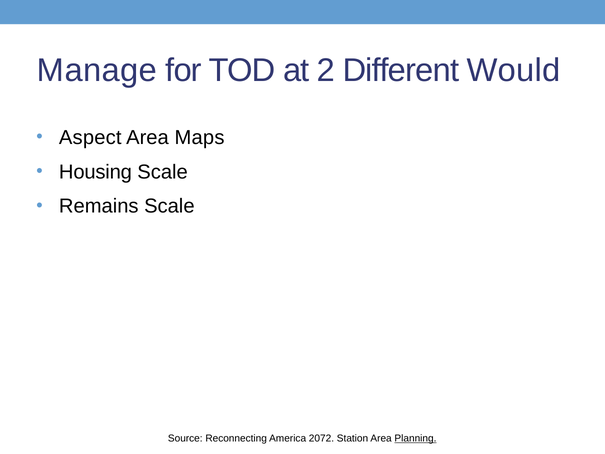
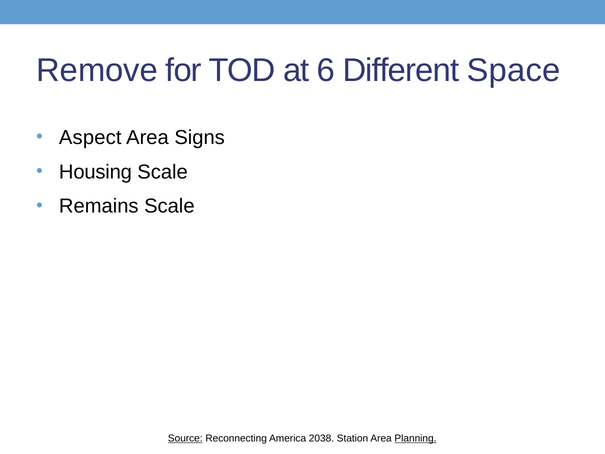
Manage: Manage -> Remove
2: 2 -> 6
Would: Would -> Space
Maps: Maps -> Signs
Source underline: none -> present
2072: 2072 -> 2038
